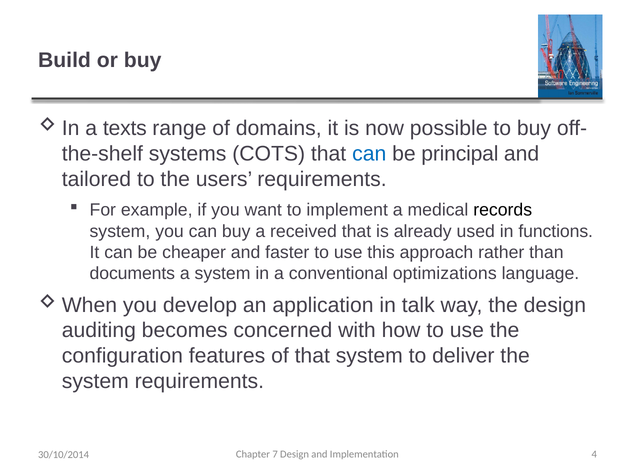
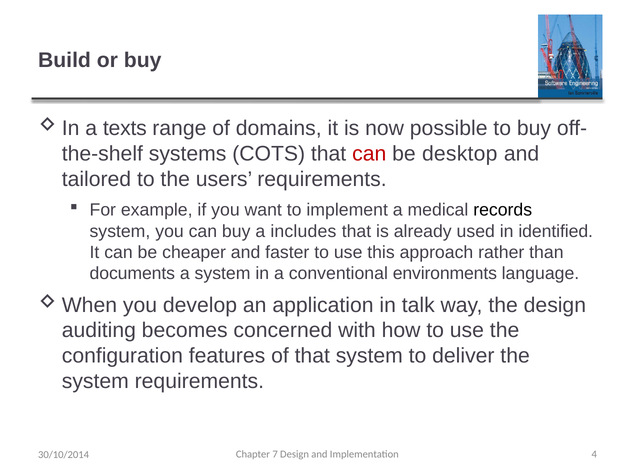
can at (369, 154) colour: blue -> red
principal: principal -> desktop
received: received -> includes
functions: functions -> identified
optimizations: optimizations -> environments
